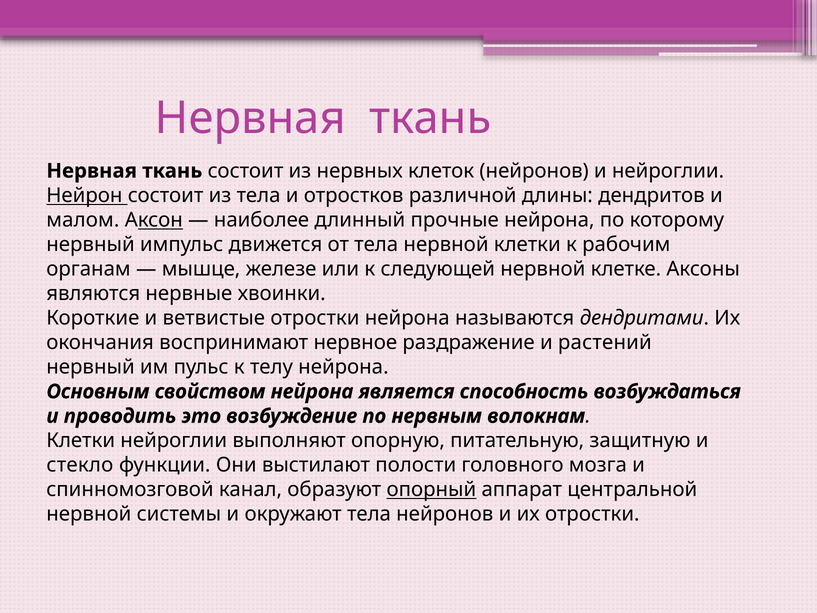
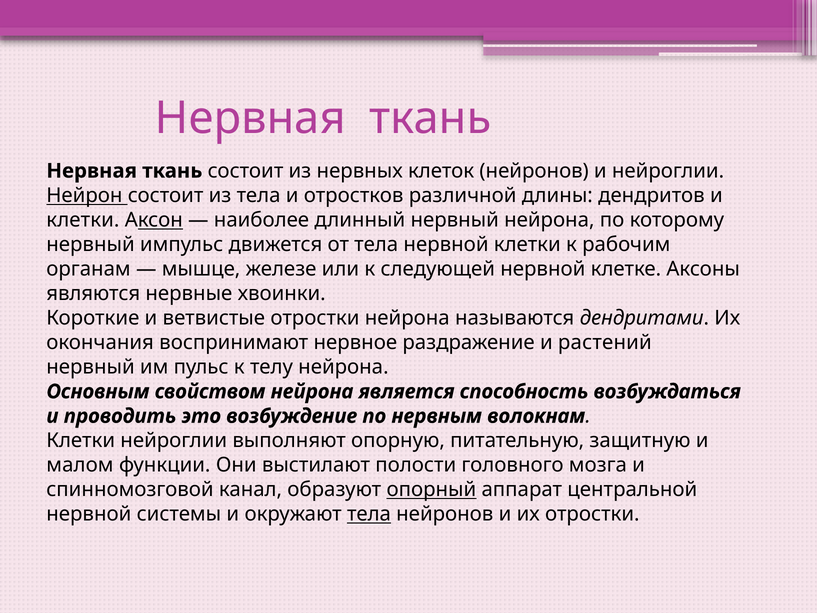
малом at (83, 220): малом -> клетки
длинный прочные: прочные -> нервный
стекло: стекло -> малом
тела at (369, 514) underline: none -> present
